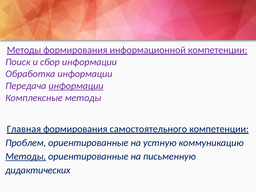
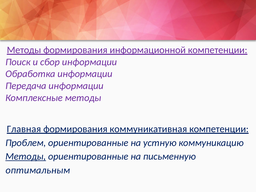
информации at (76, 86) underline: present -> none
самостоятельного: самостоятельного -> коммуникативная
дидактических: дидактических -> оптимальным
